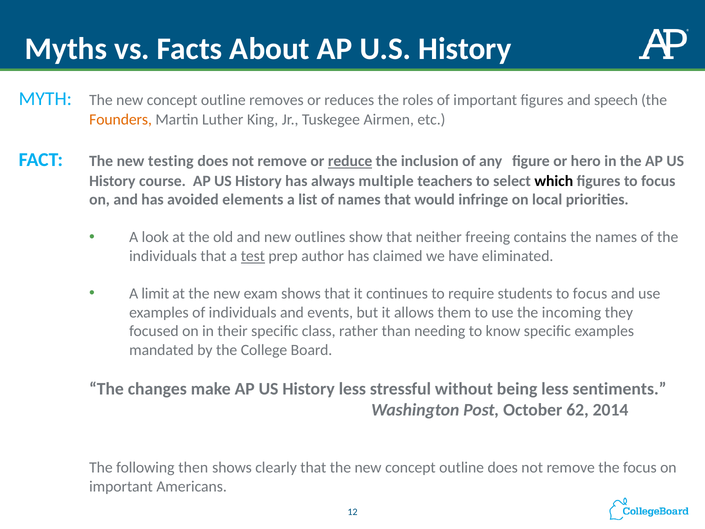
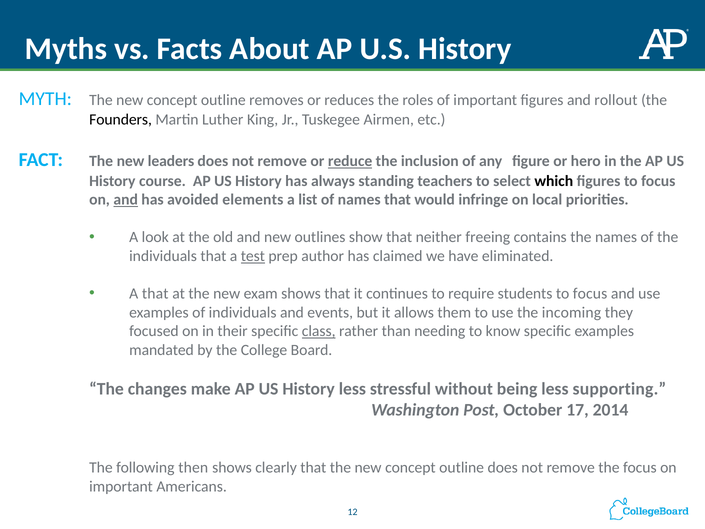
speech: speech -> rollout
Founders colour: orange -> black
testing: testing -> leaders
multiple: multiple -> standing
and at (126, 200) underline: none -> present
A limit: limit -> that
class underline: none -> present
sentiments: sentiments -> supporting
62: 62 -> 17
